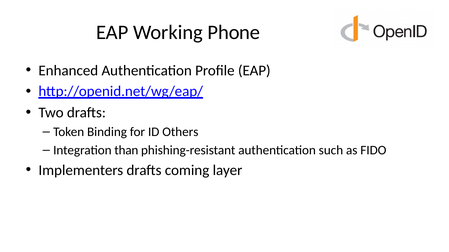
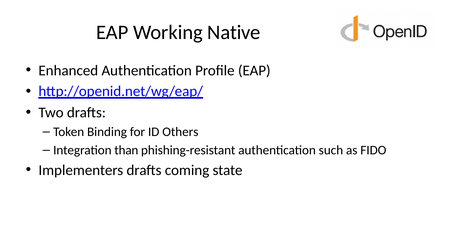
Phone: Phone -> Native
layer: layer -> state
